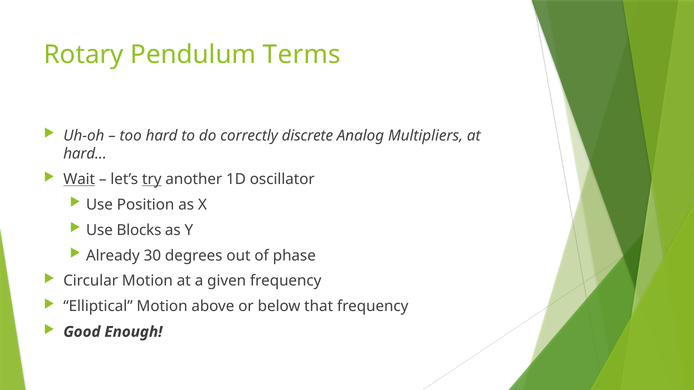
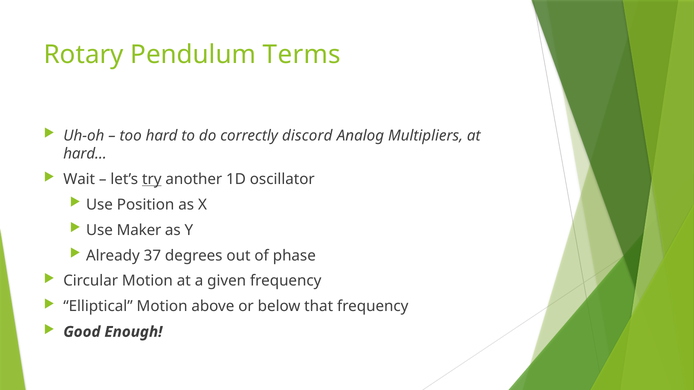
discrete: discrete -> discord
Wait underline: present -> none
Blocks: Blocks -> Maker
30: 30 -> 37
